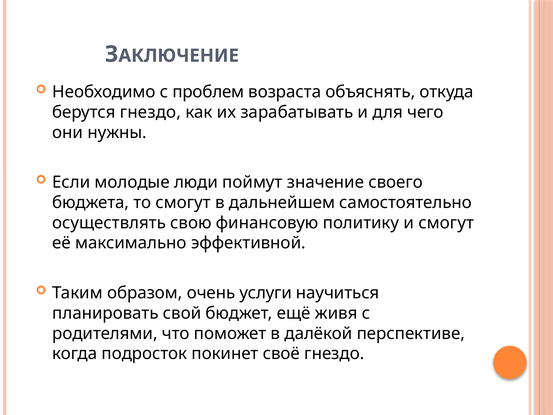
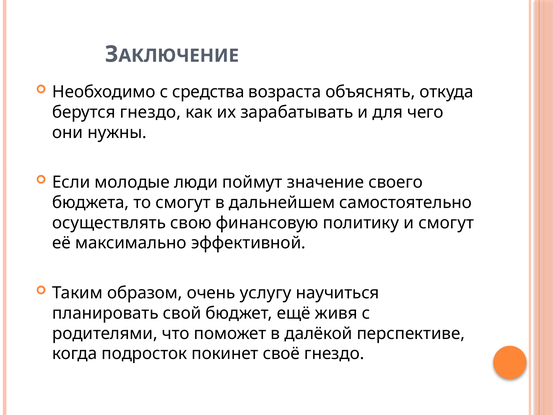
проблем: проблем -> средства
услуги: услуги -> услугу
